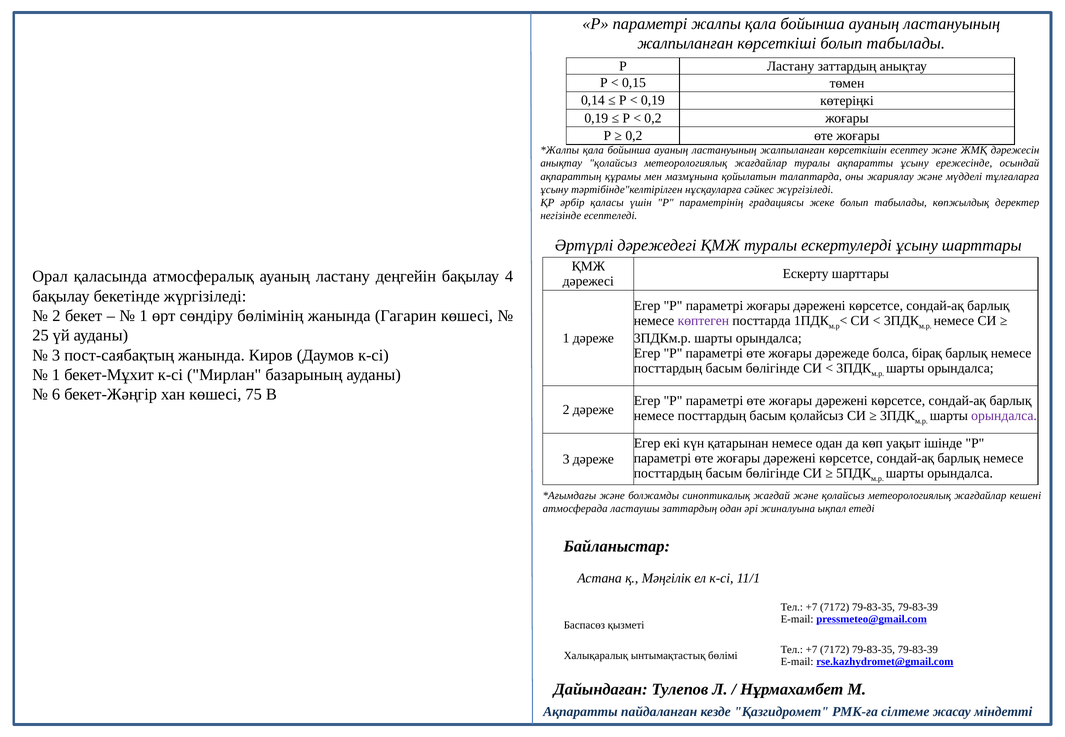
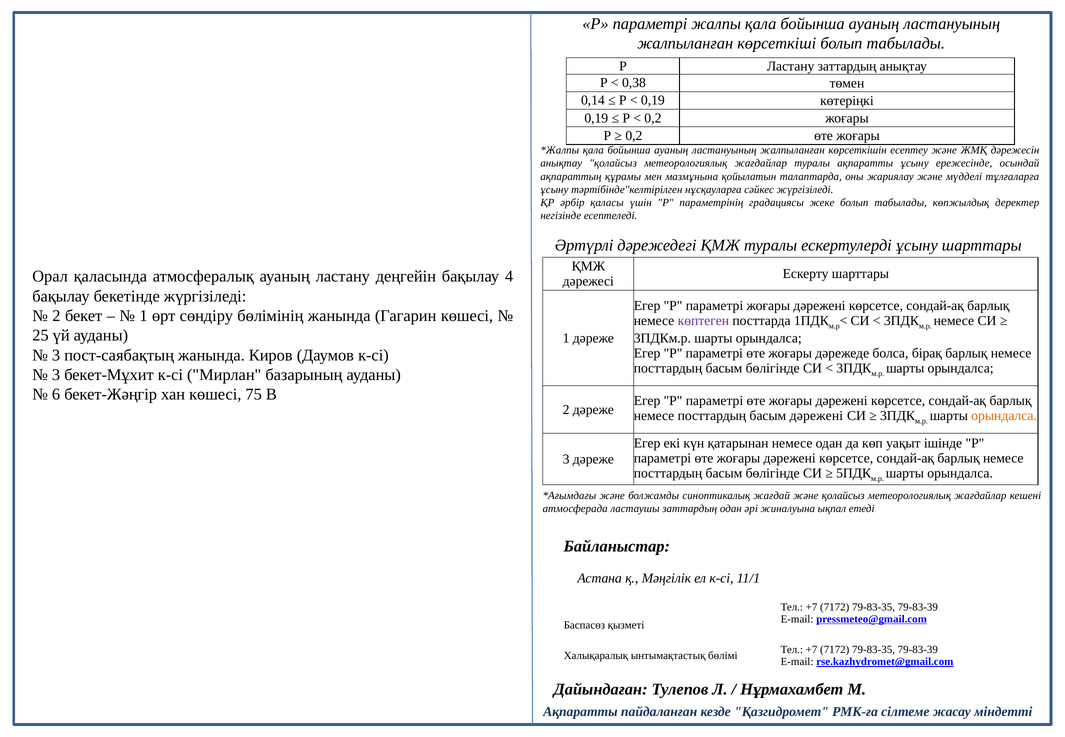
0,15: 0,15 -> 0,38
1 at (56, 375): 1 -> 3
басым қолайсыз: қолайсыз -> дәрежені
орындалса at (1004, 416) colour: purple -> orange
